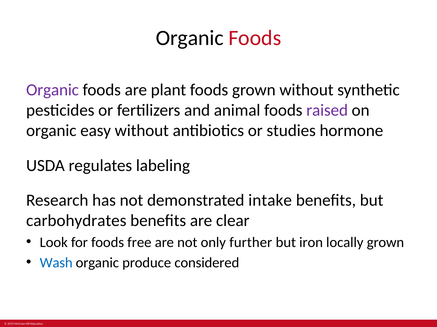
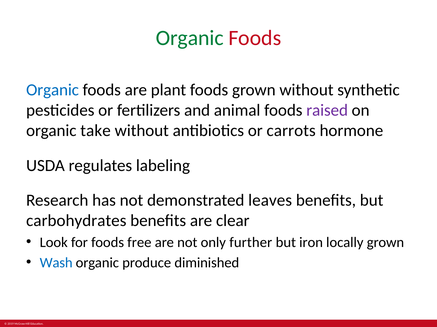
Organic at (190, 38) colour: black -> green
Organic at (53, 90) colour: purple -> blue
easy: easy -> take
studies: studies -> carrots
intake: intake -> leaves
considered: considered -> diminished
